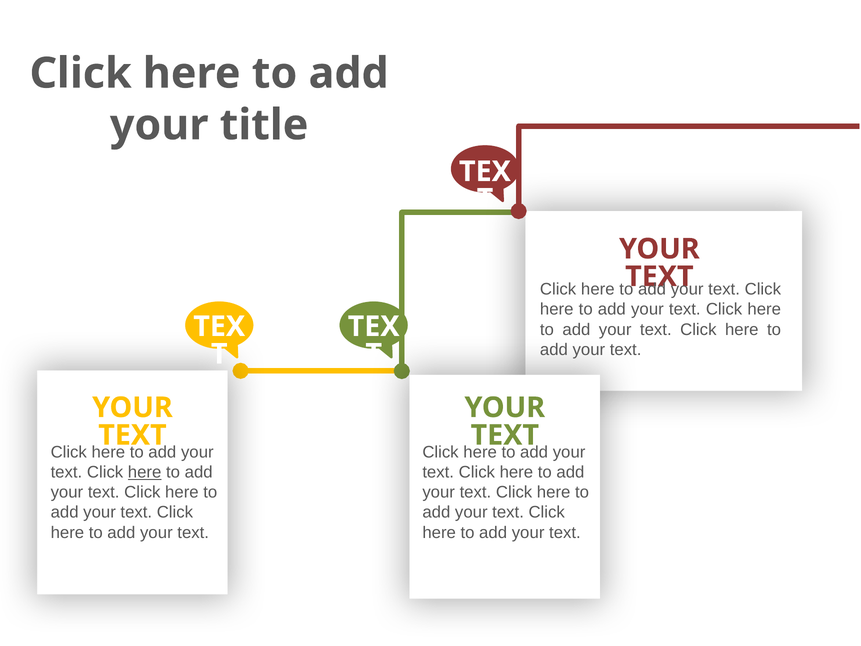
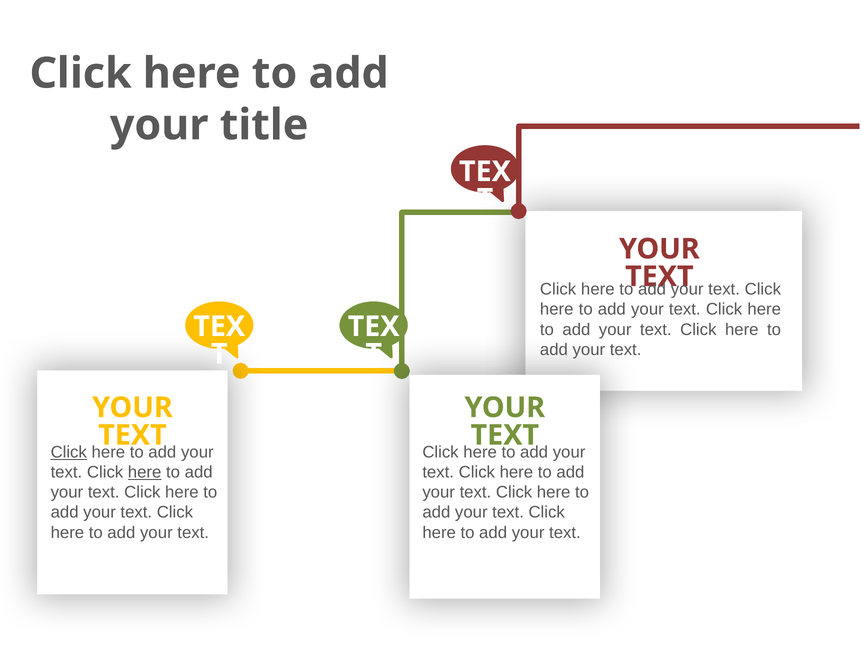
Click at (69, 452) underline: none -> present
